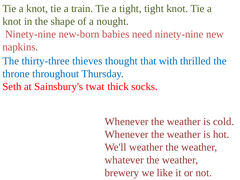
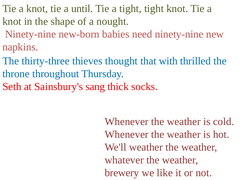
train: train -> until
twat: twat -> sang
